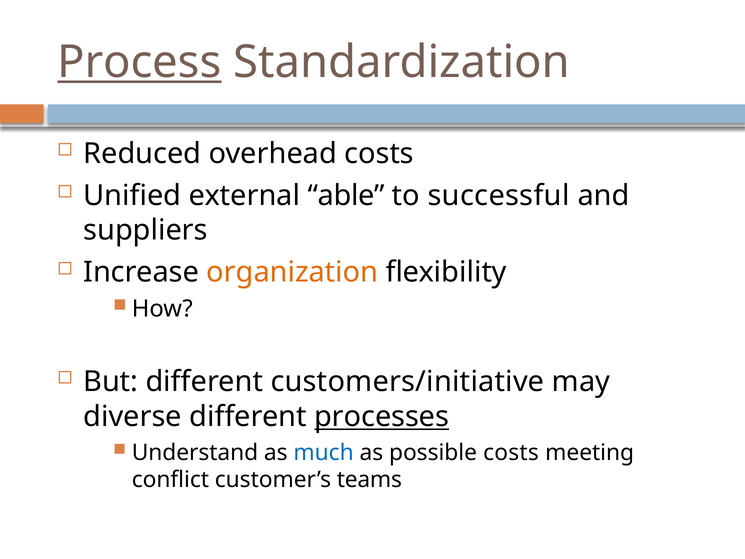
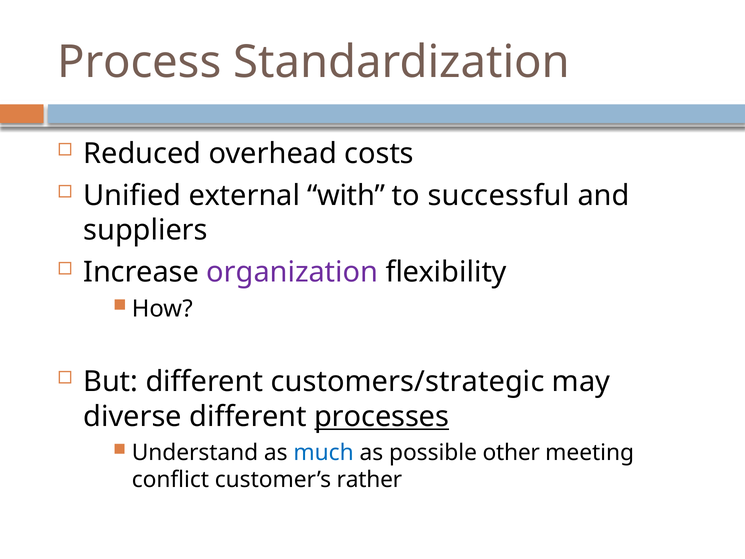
Process underline: present -> none
able: able -> with
organization colour: orange -> purple
customers/initiative: customers/initiative -> customers/strategic
possible costs: costs -> other
teams: teams -> rather
